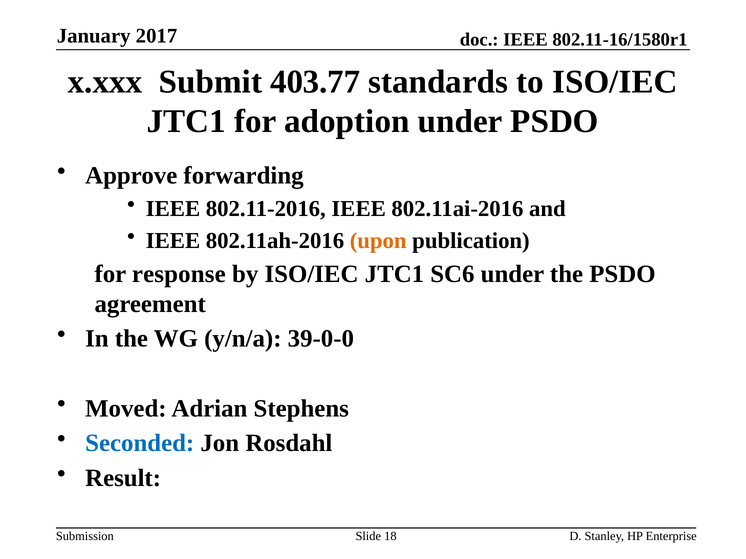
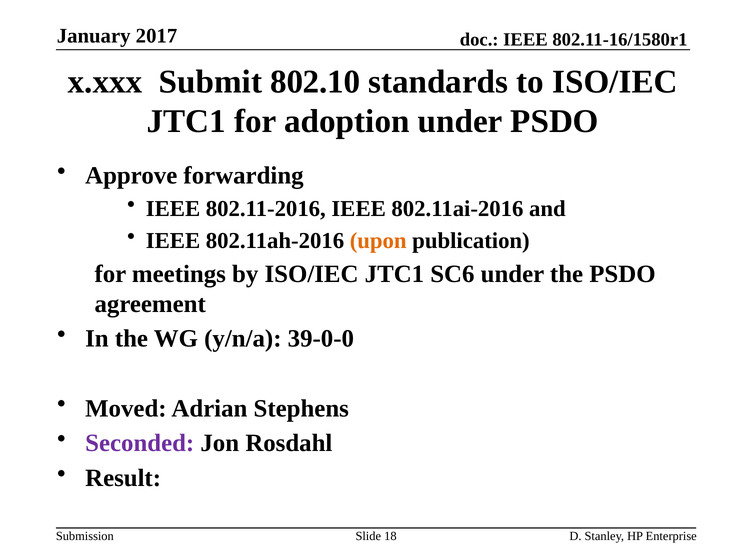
403.77: 403.77 -> 802.10
response: response -> meetings
Seconded colour: blue -> purple
